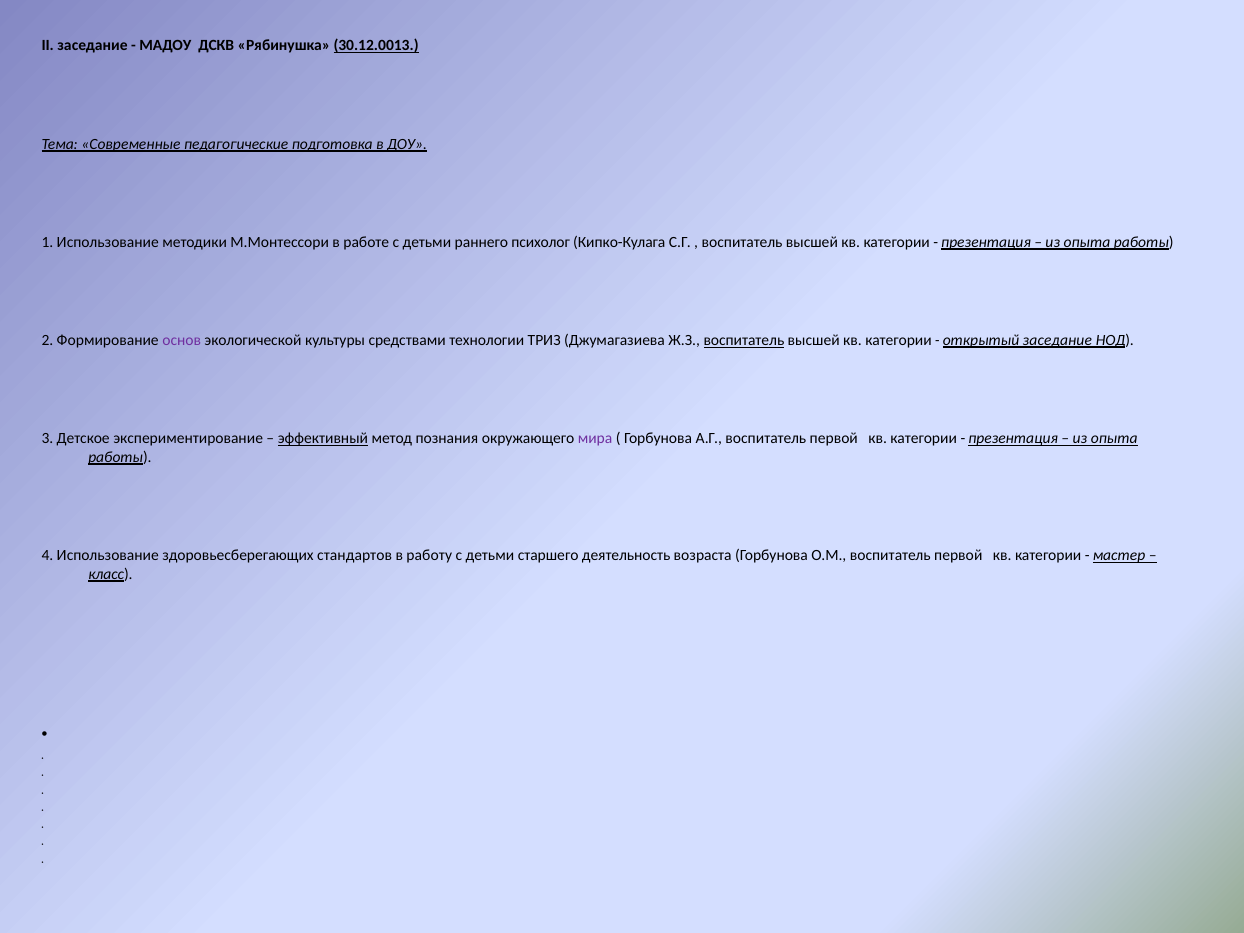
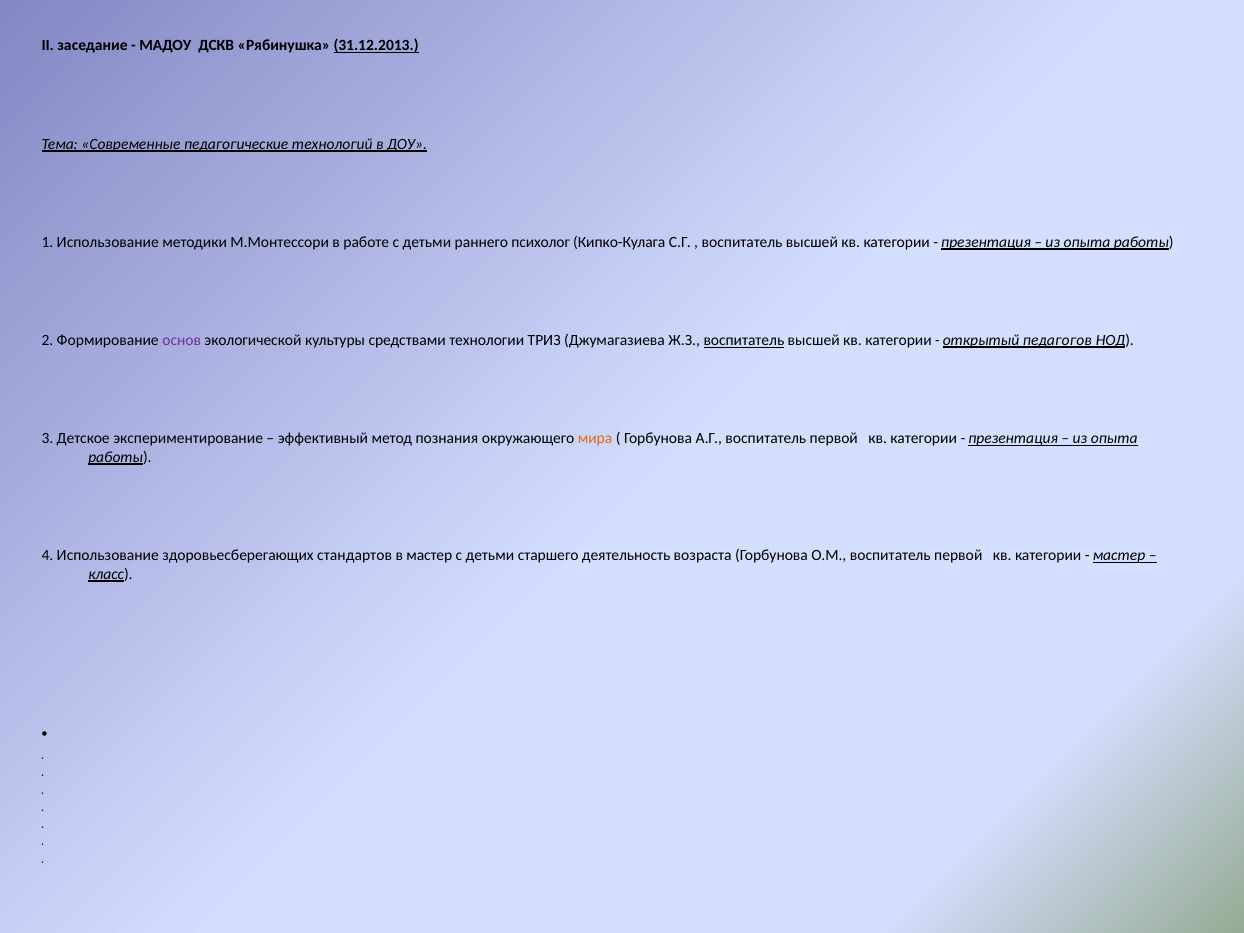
30.12.0013: 30.12.0013 -> 31.12.2013
подготовка: подготовка -> технологий
открытый заседание: заседание -> педагогов
эффективный underline: present -> none
мира colour: purple -> orange
в работу: работу -> мастер
